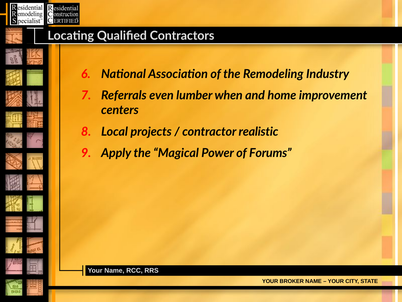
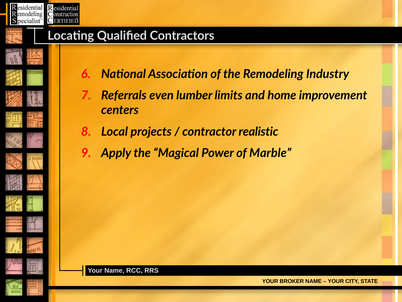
when: when -> limits
Forums: Forums -> Marble
